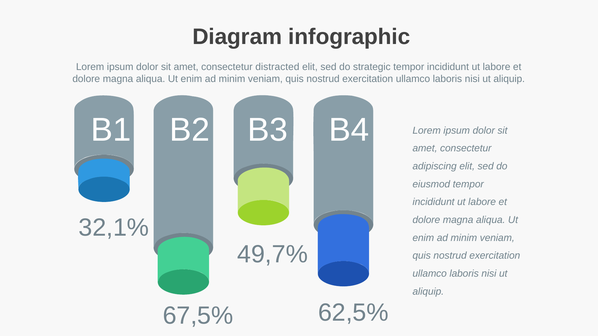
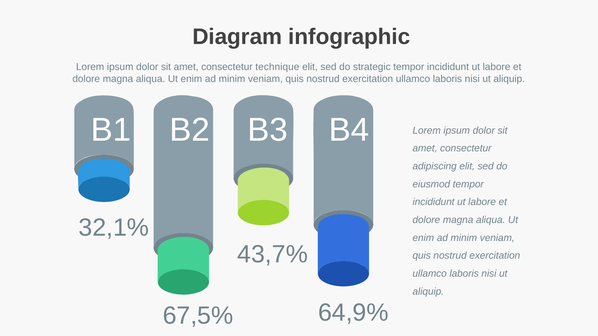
distracted: distracted -> technique
49,7%: 49,7% -> 43,7%
62,5%: 62,5% -> 64,9%
